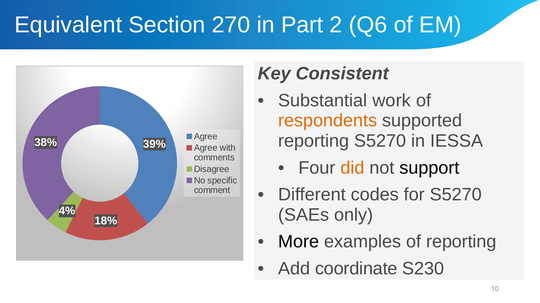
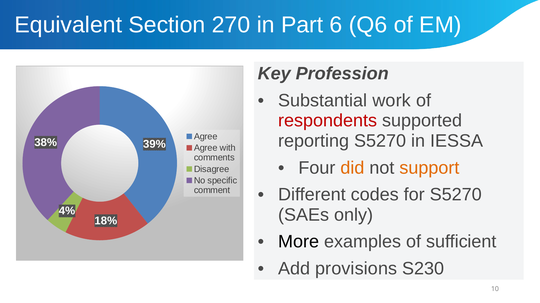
2: 2 -> 6
Consistent: Consistent -> Profession
respondents colour: orange -> red
support colour: black -> orange
of reporting: reporting -> sufficient
coordinate: coordinate -> provisions
